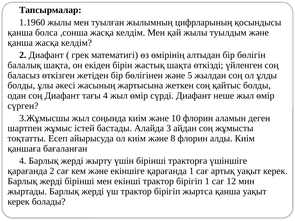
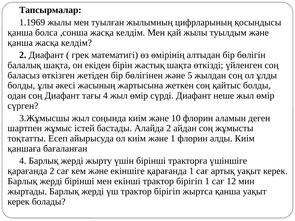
1.1960: 1.1960 -> 1.1969
Алайда 3: 3 -> 2
және 8: 8 -> 1
